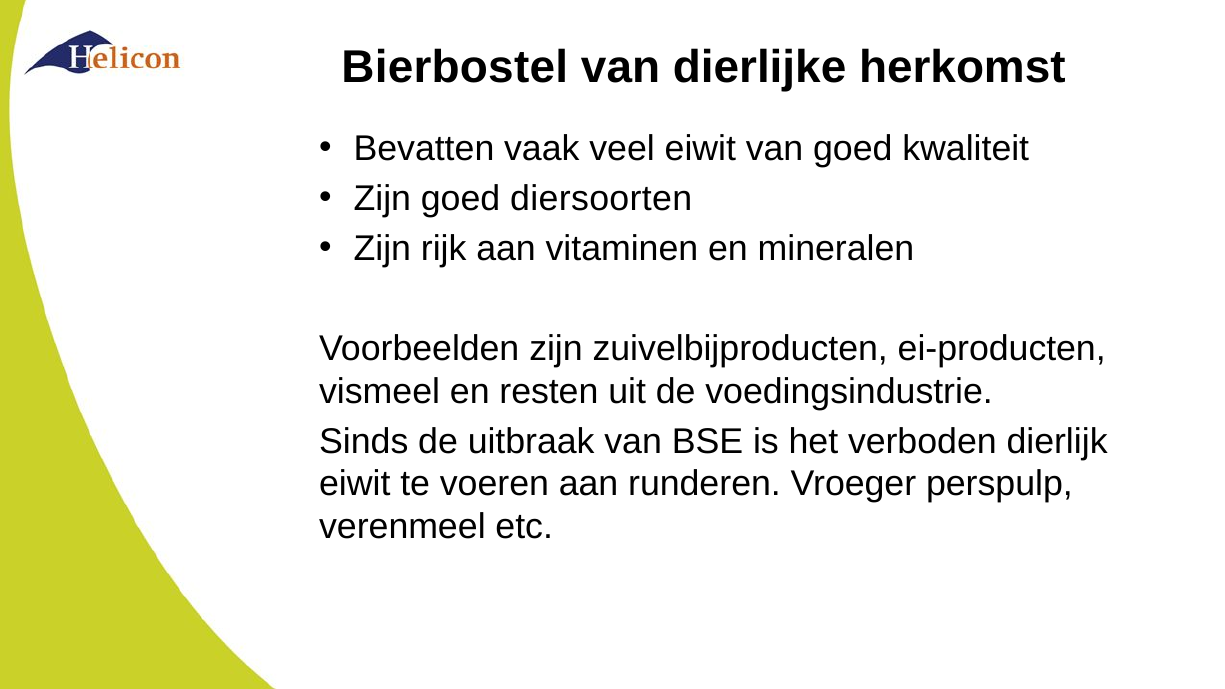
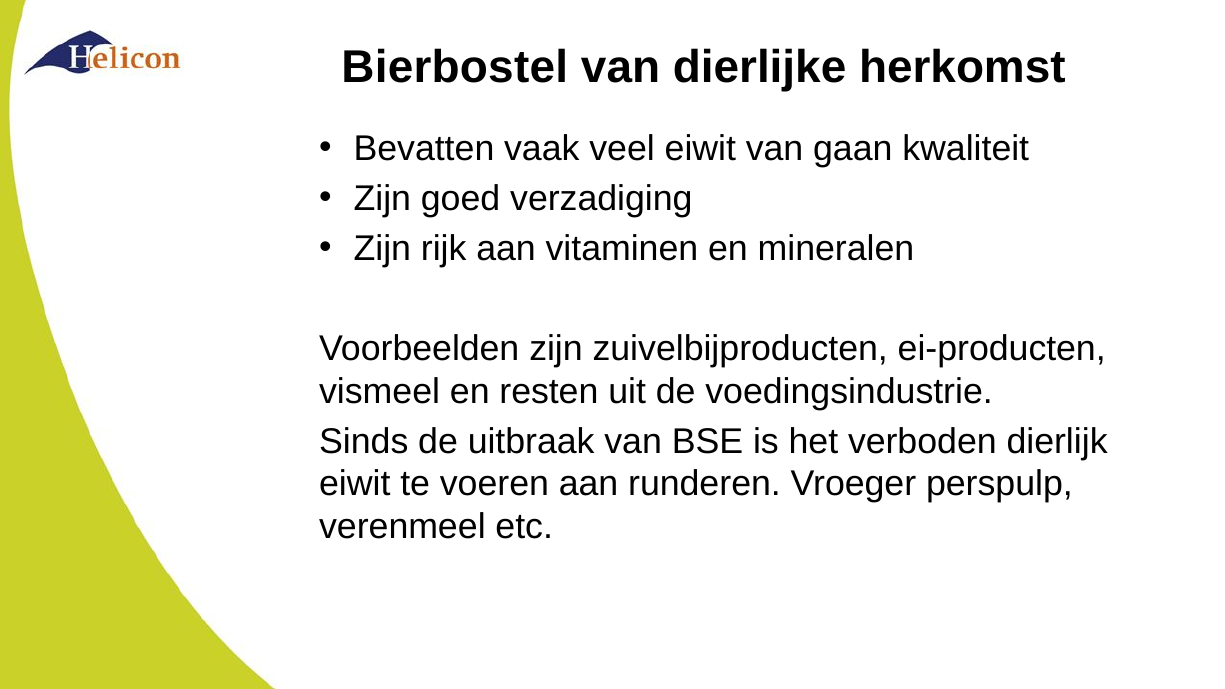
van goed: goed -> gaan
diersoorten: diersoorten -> verzadiging
